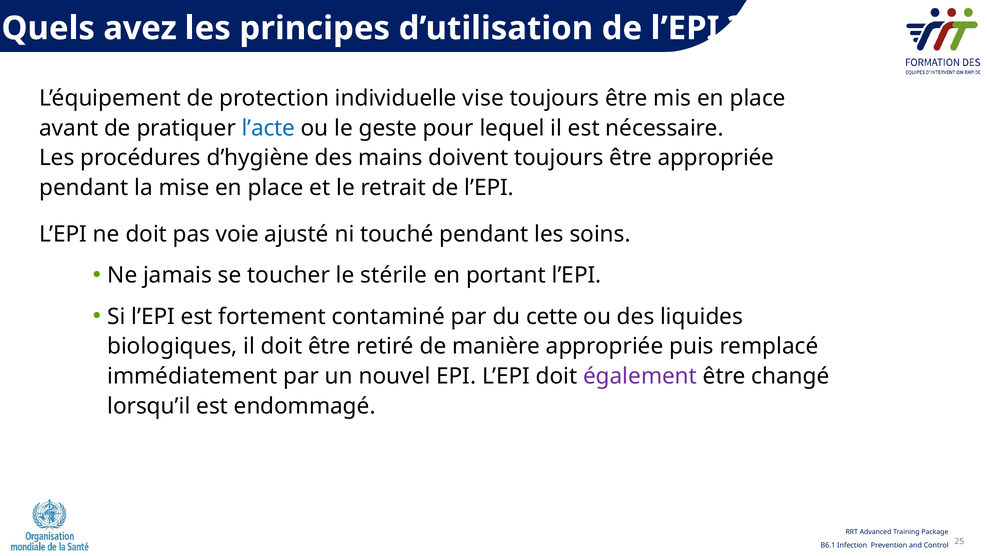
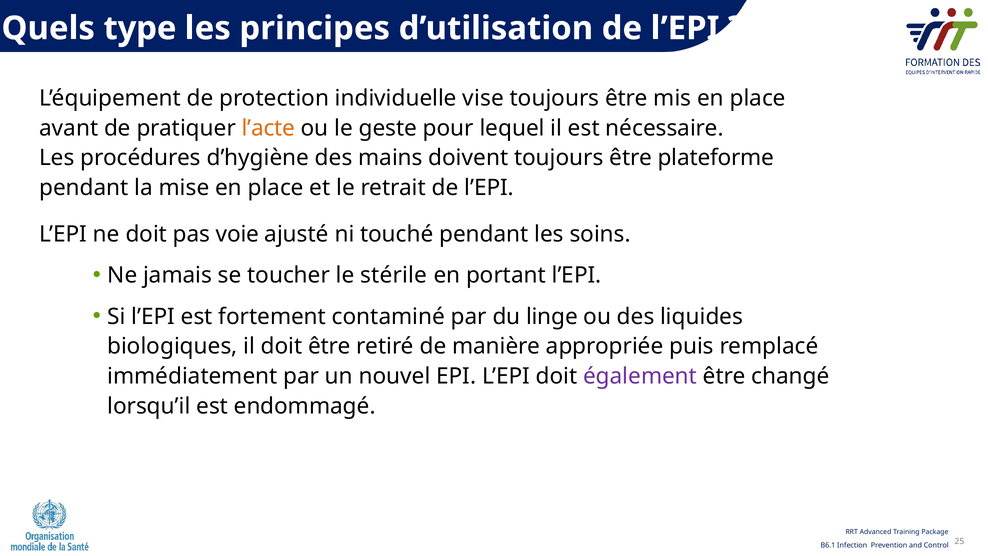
avez: avez -> type
l’acte colour: blue -> orange
être appropriée: appropriée -> plateforme
cette: cette -> linge
